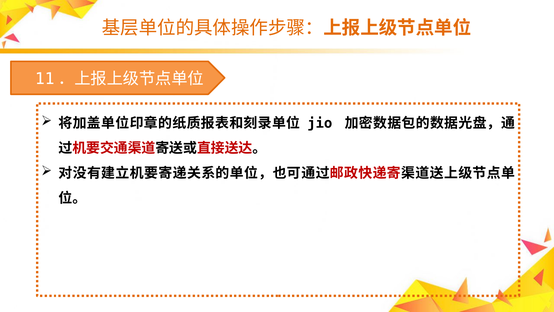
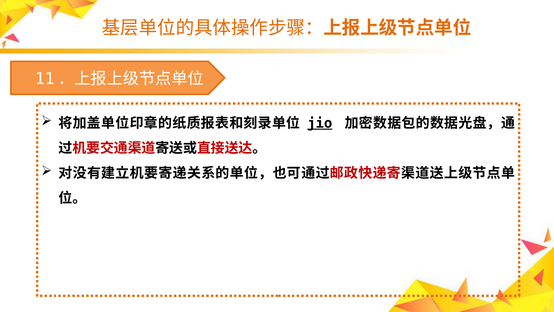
jio underline: none -> present
